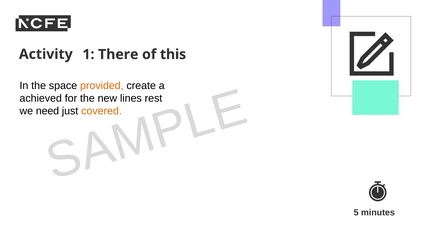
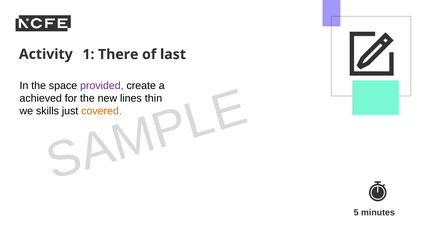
this: this -> last
provided colour: orange -> purple
rest: rest -> thin
need: need -> skills
